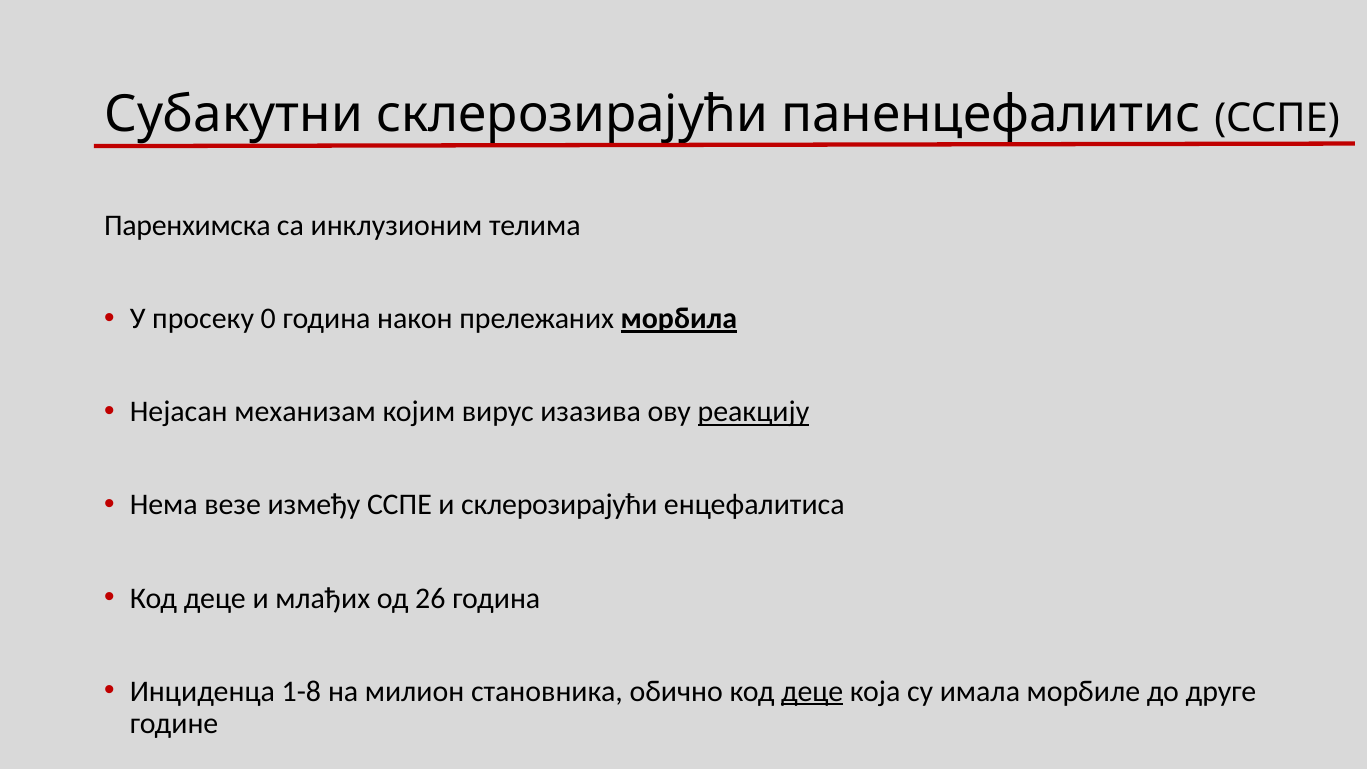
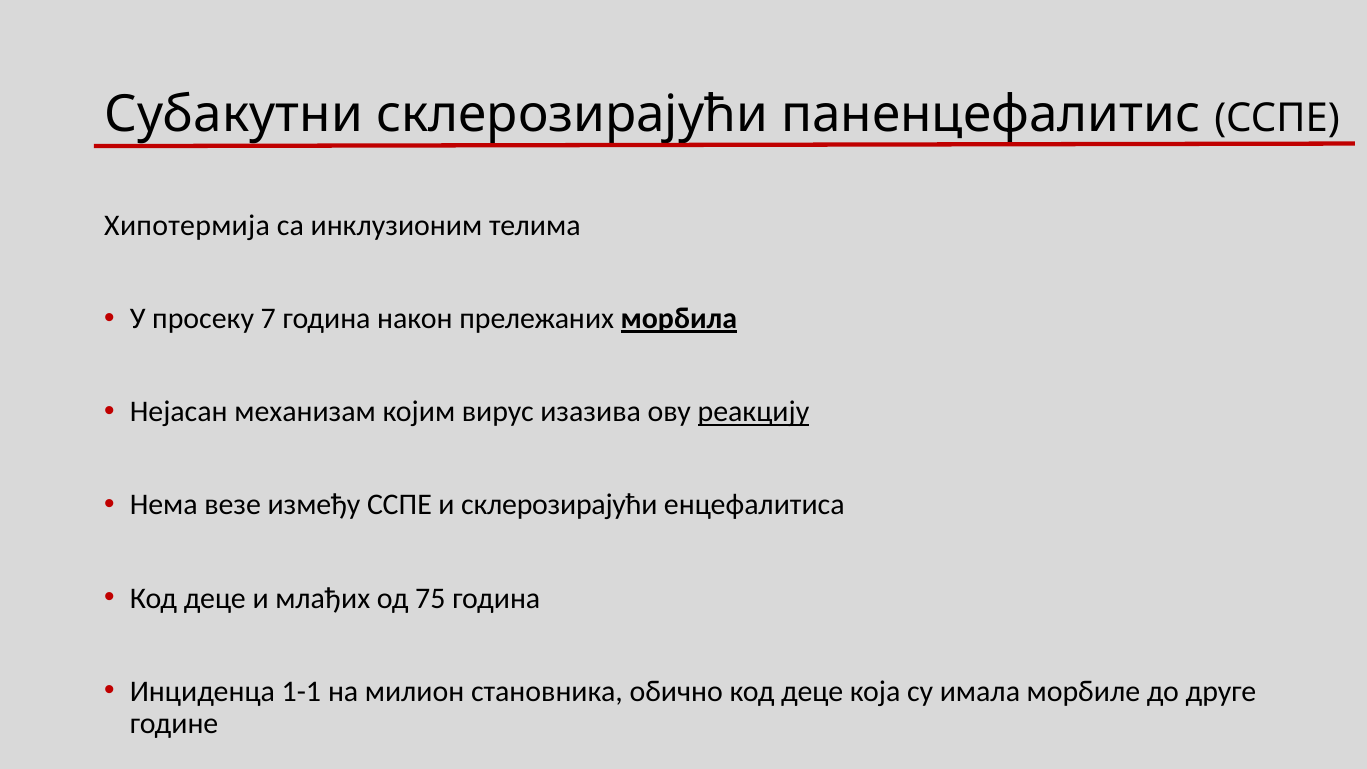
Паренхимска: Паренхимска -> Хипотермија
0: 0 -> 7
26: 26 -> 75
1-8: 1-8 -> 1-1
деце at (812, 691) underline: present -> none
